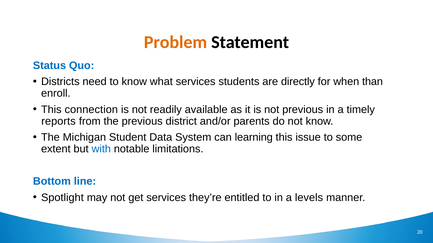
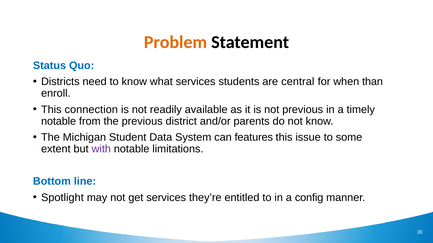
directly: directly -> central
reports at (58, 121): reports -> notable
learning: learning -> features
with colour: blue -> purple
levels: levels -> config
